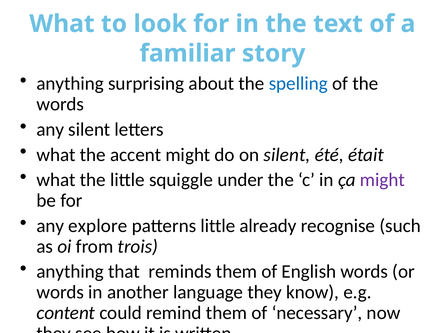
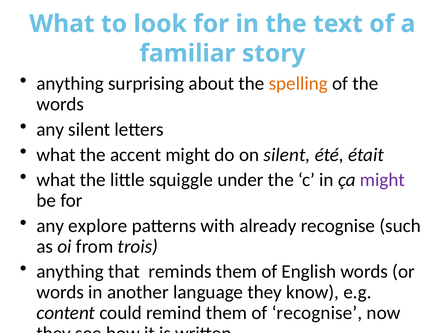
spelling colour: blue -> orange
patterns little: little -> with
of necessary: necessary -> recognise
